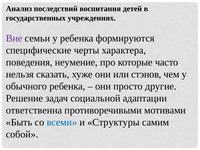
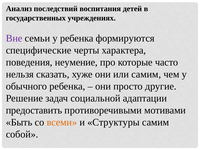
или стэнов: стэнов -> самим
ответственна: ответственна -> предоставить
всеми colour: blue -> orange
